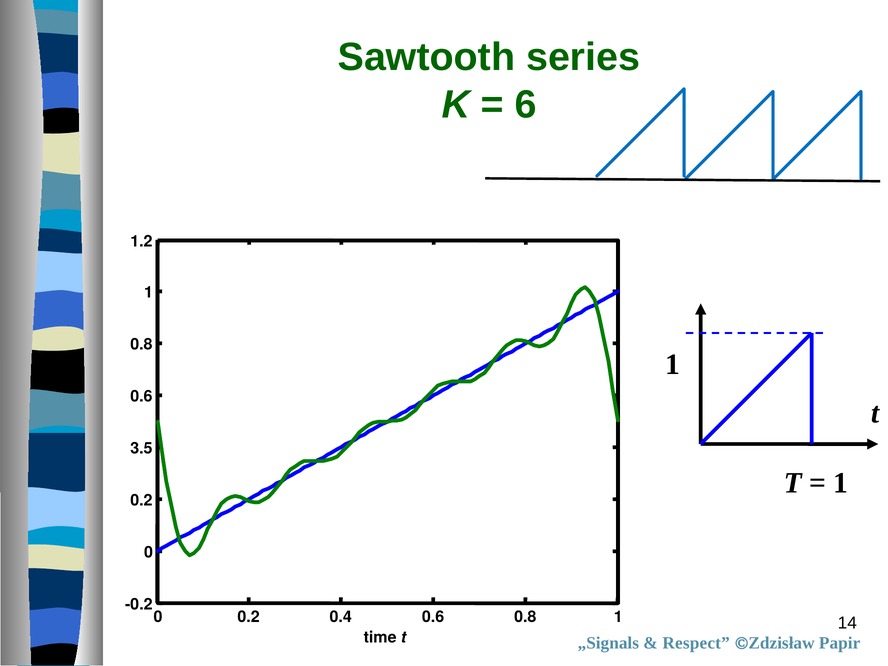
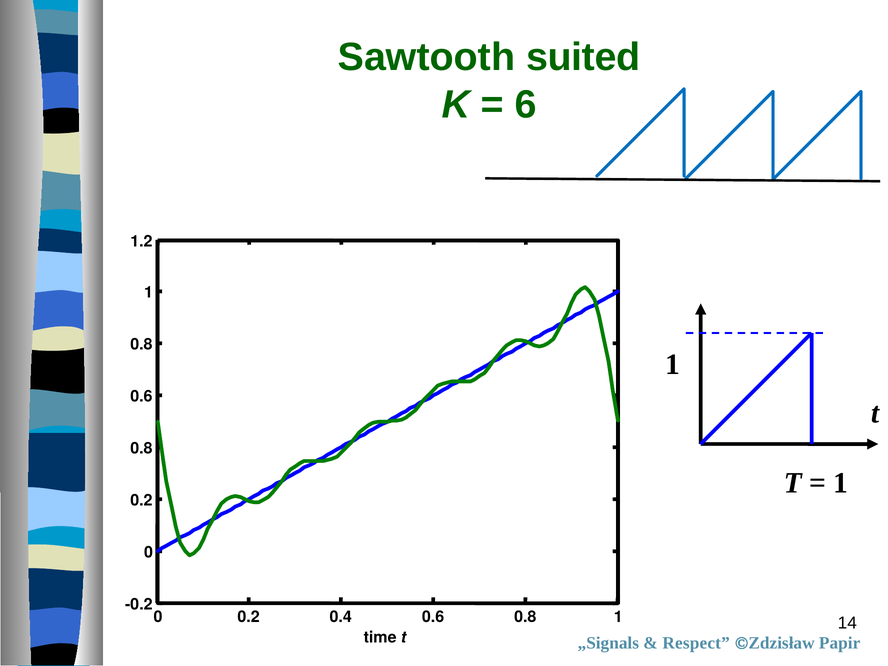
series: series -> suited
3.5 at (141, 449): 3.5 -> 0.8
